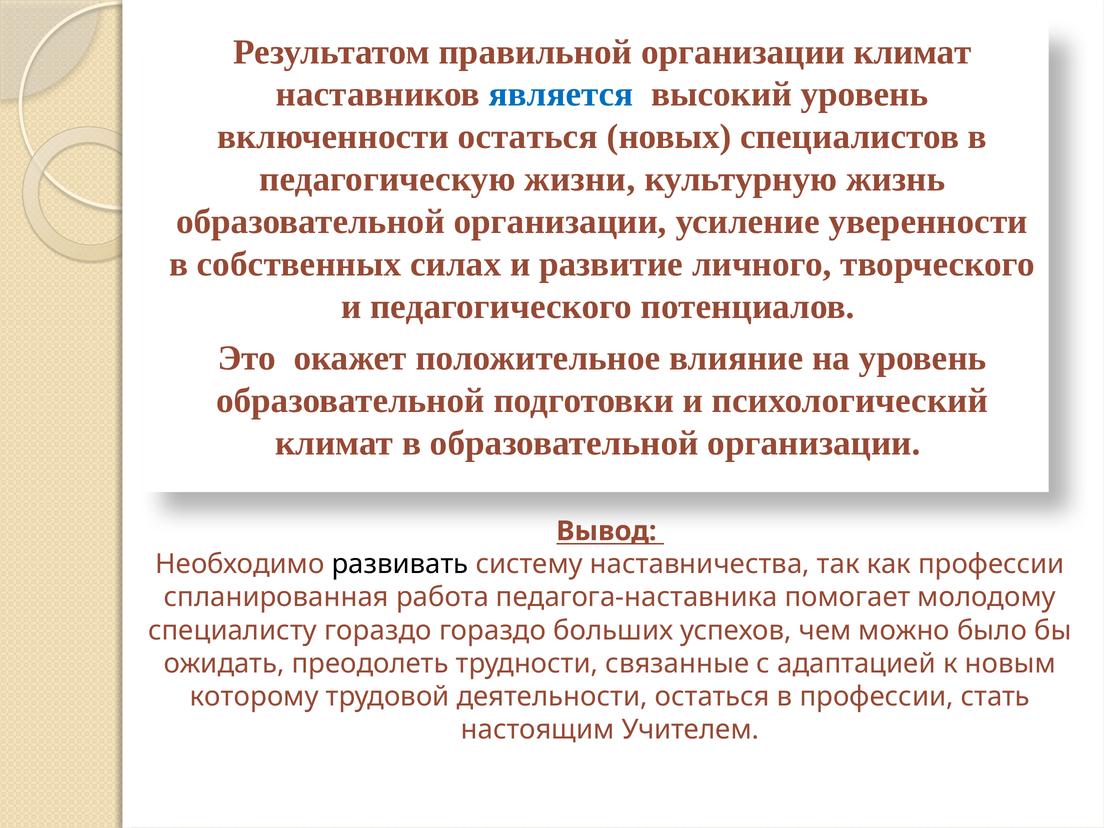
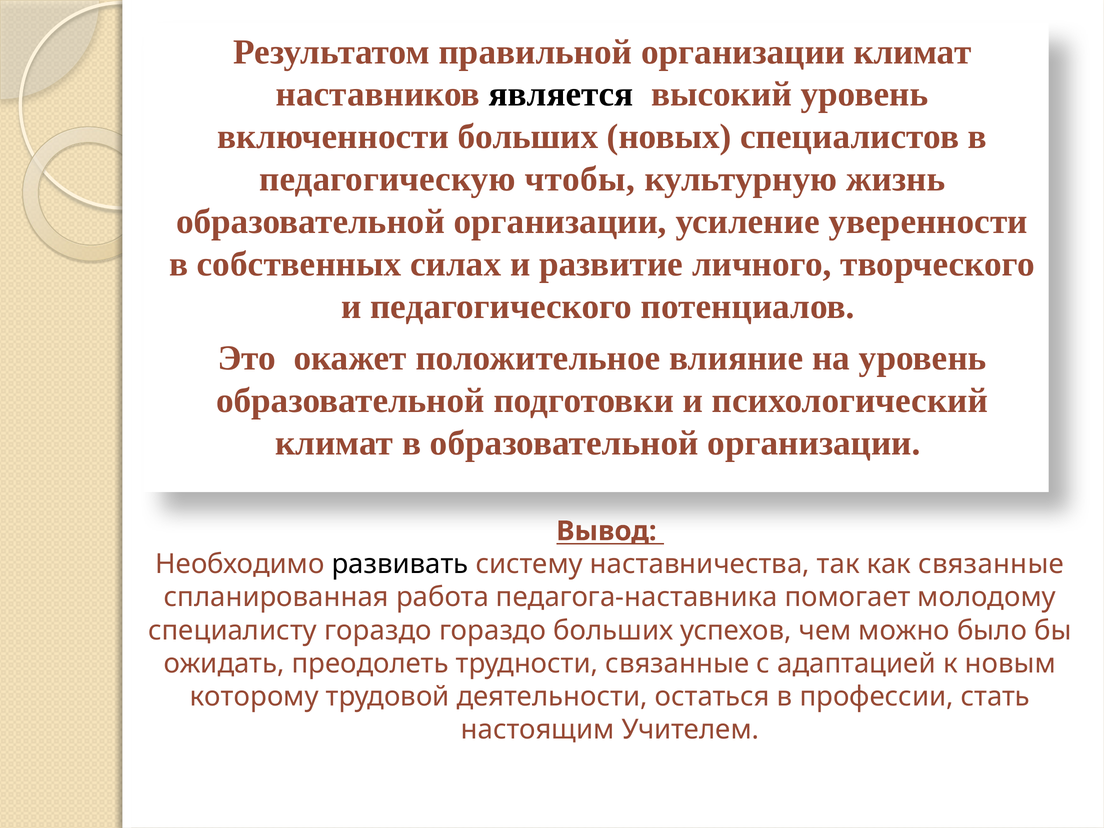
является colour: blue -> black
включенности остаться: остаться -> больших
жизни: жизни -> чтобы
как профессии: профессии -> связанные
